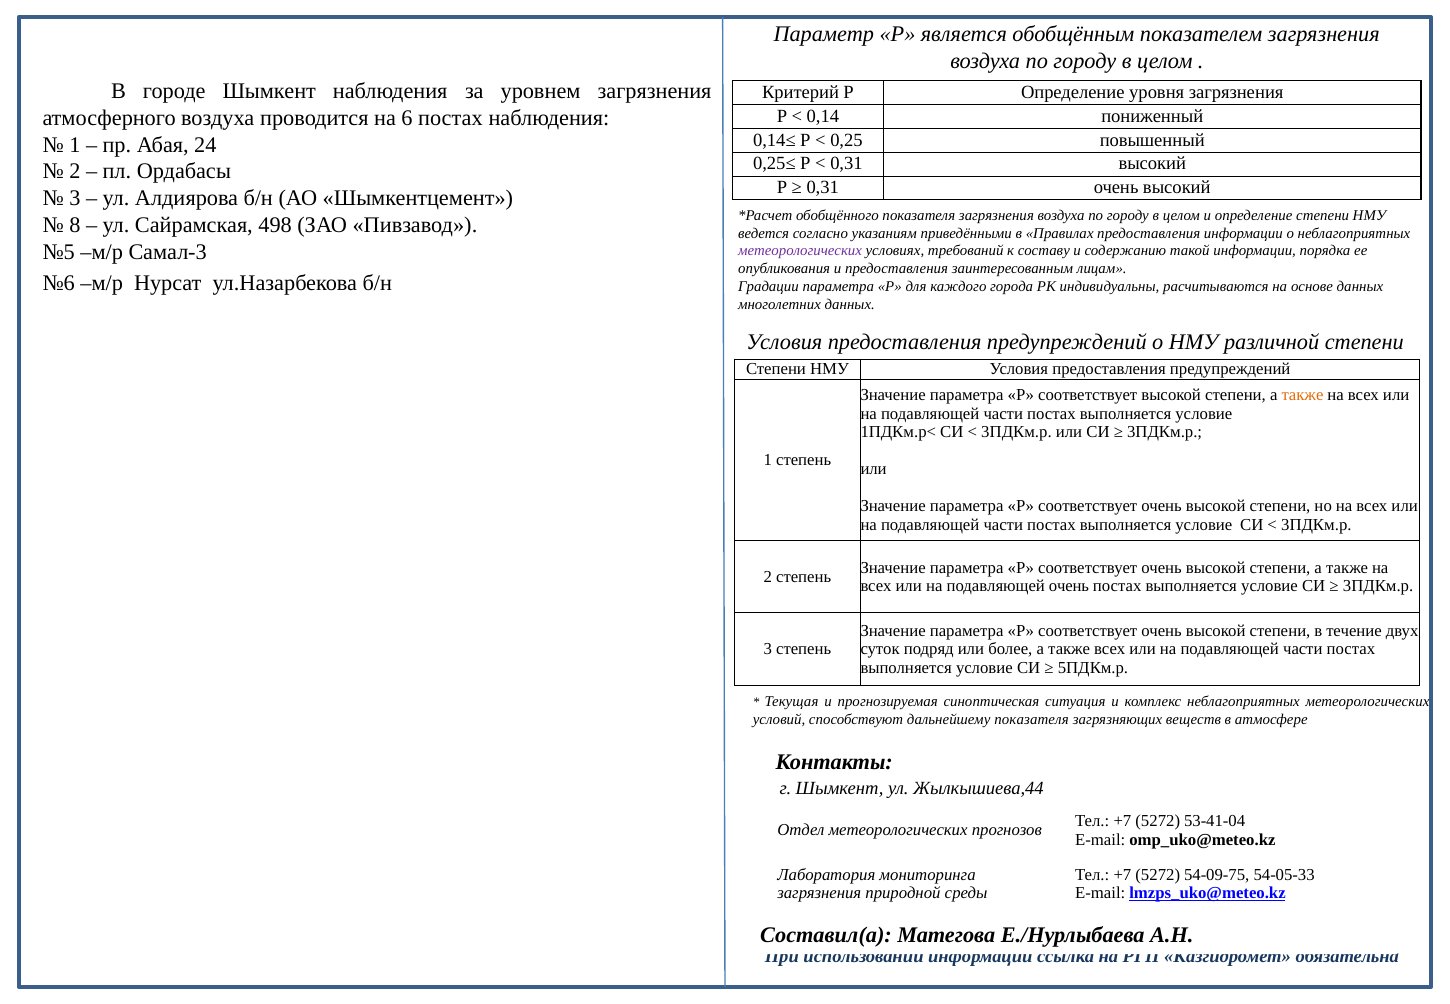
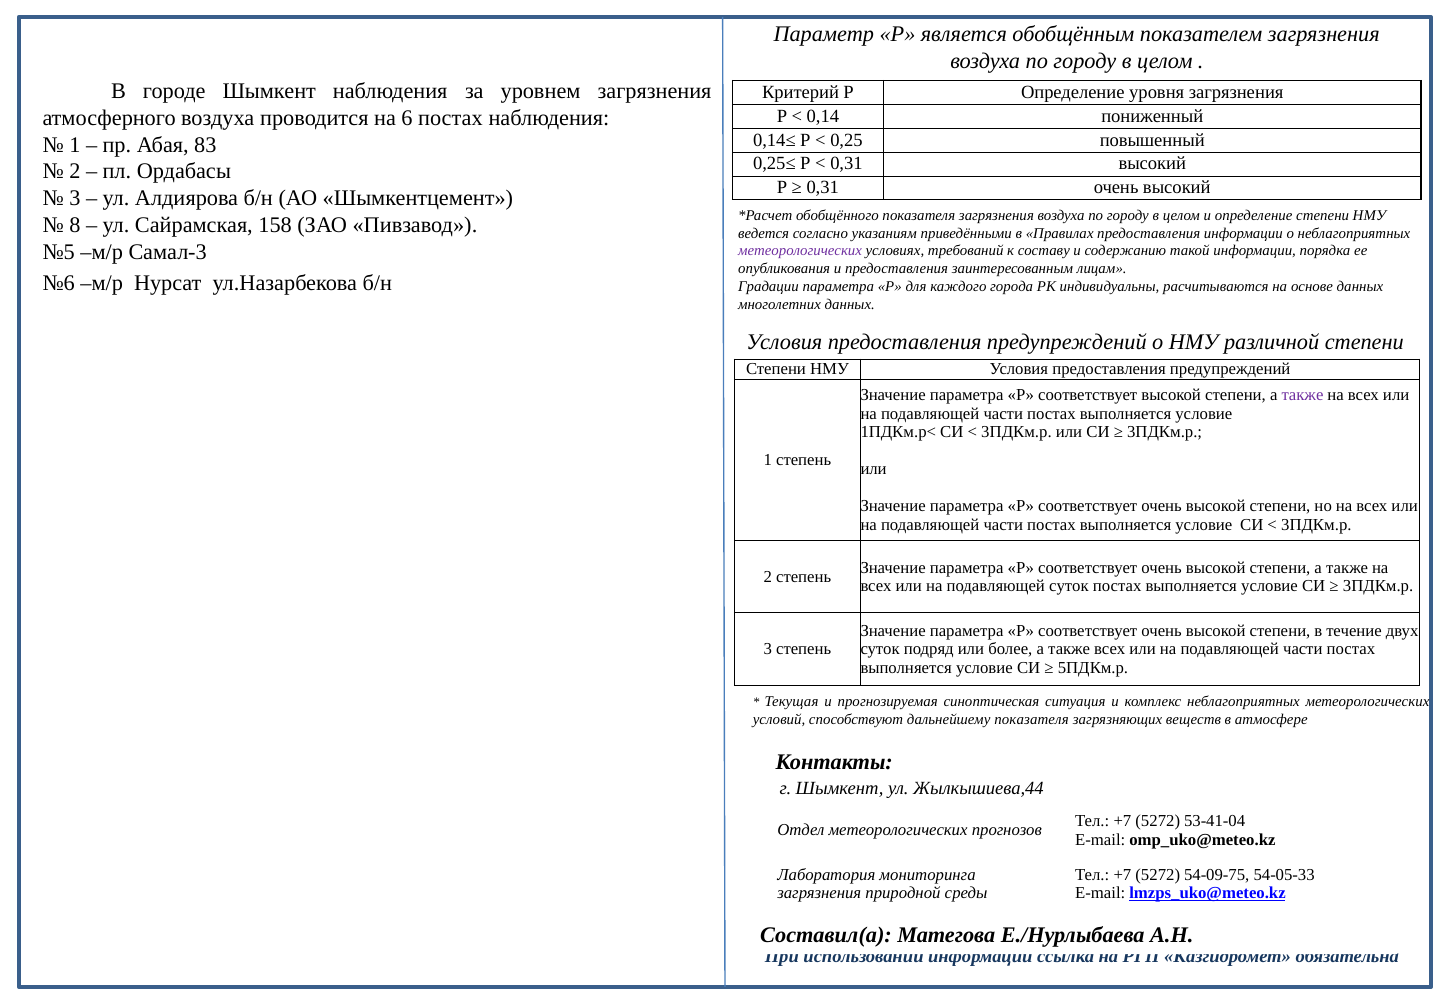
24: 24 -> 83
498: 498 -> 158
также at (1303, 395) colour: orange -> purple
подавляющей очень: очень -> суток
